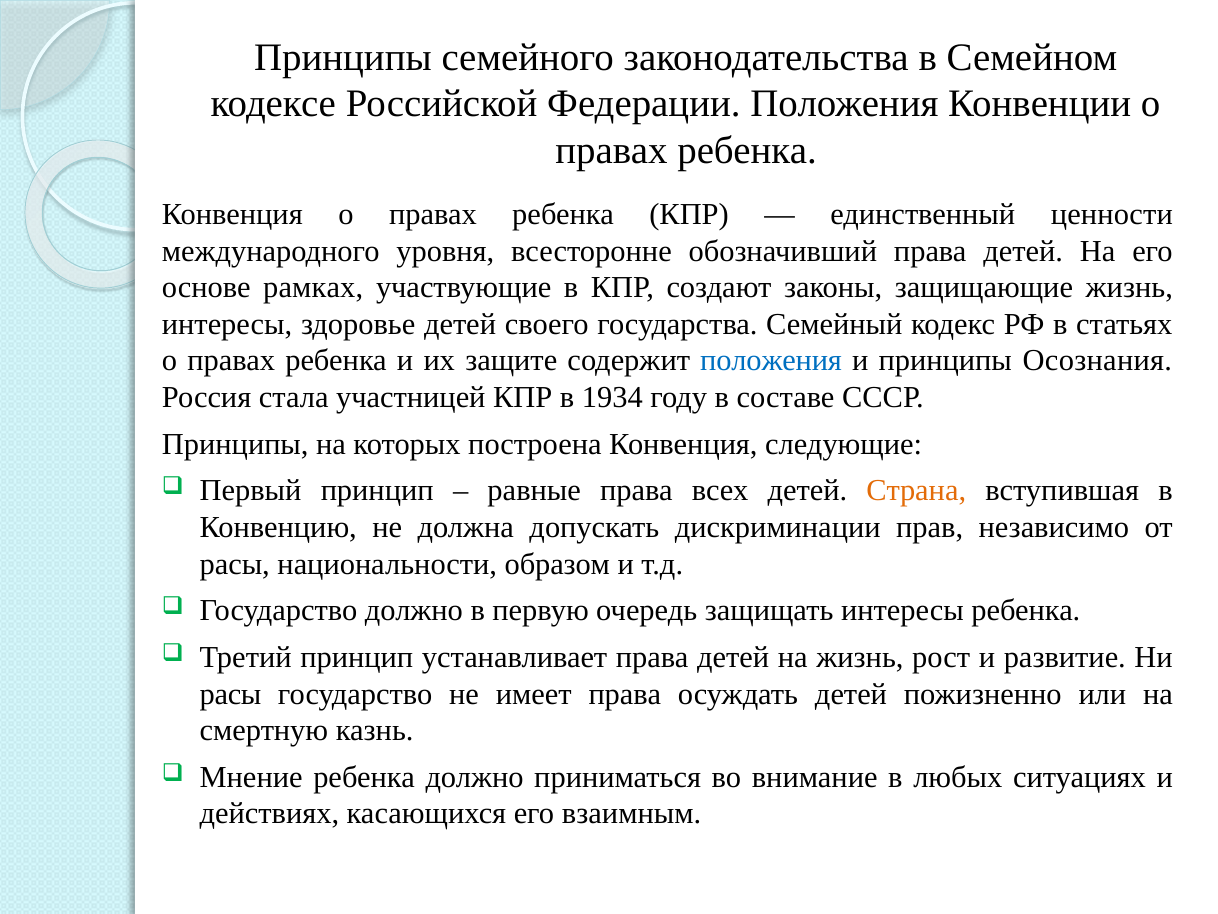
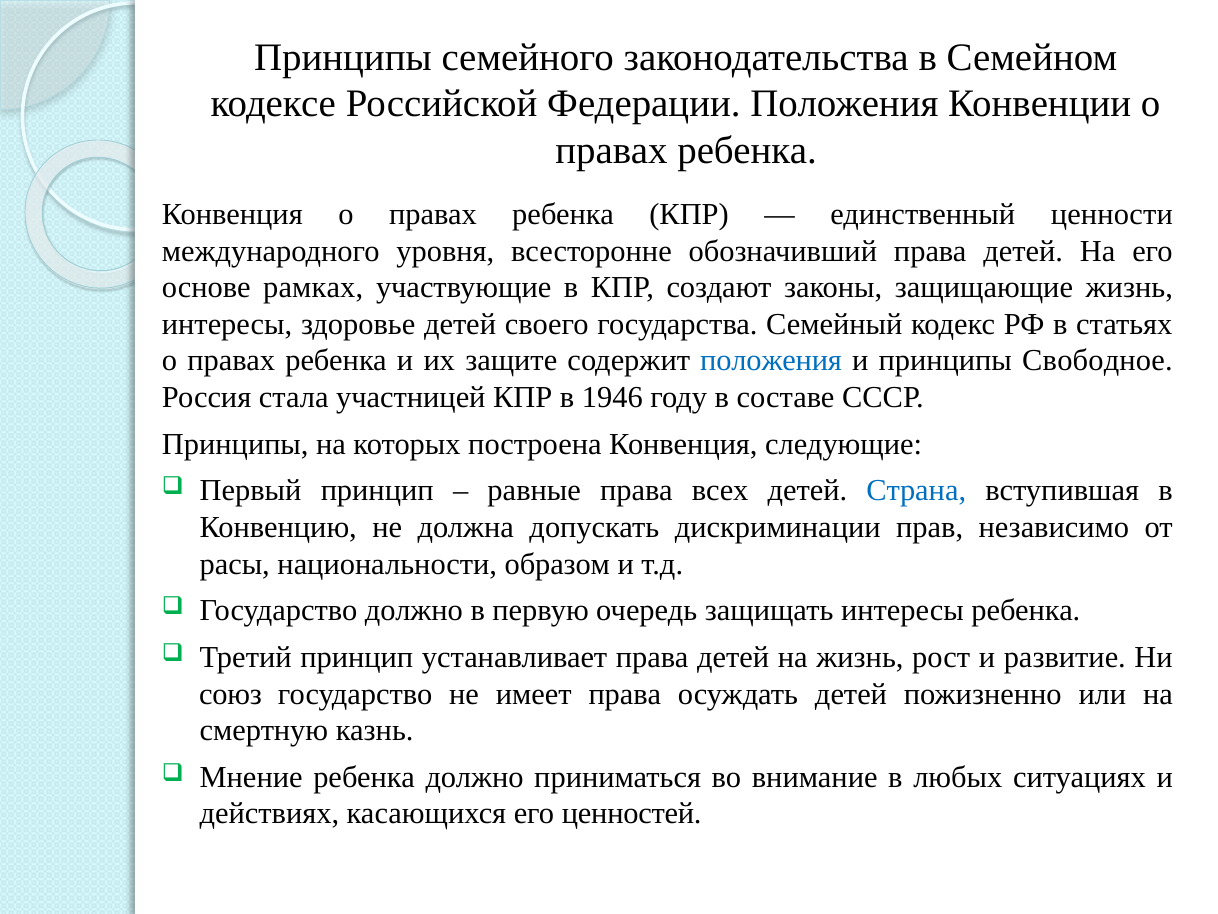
Осознания: Осознания -> Свободное
1934: 1934 -> 1946
Страна colour: orange -> blue
расы at (231, 694): расы -> союз
взаимным: взаимным -> ценностей
